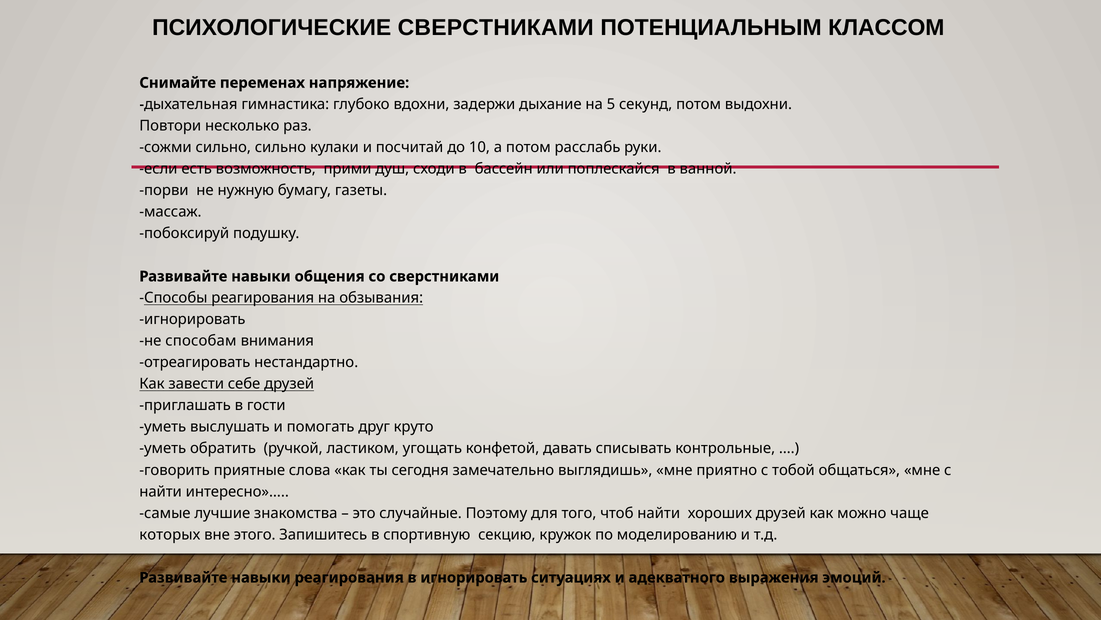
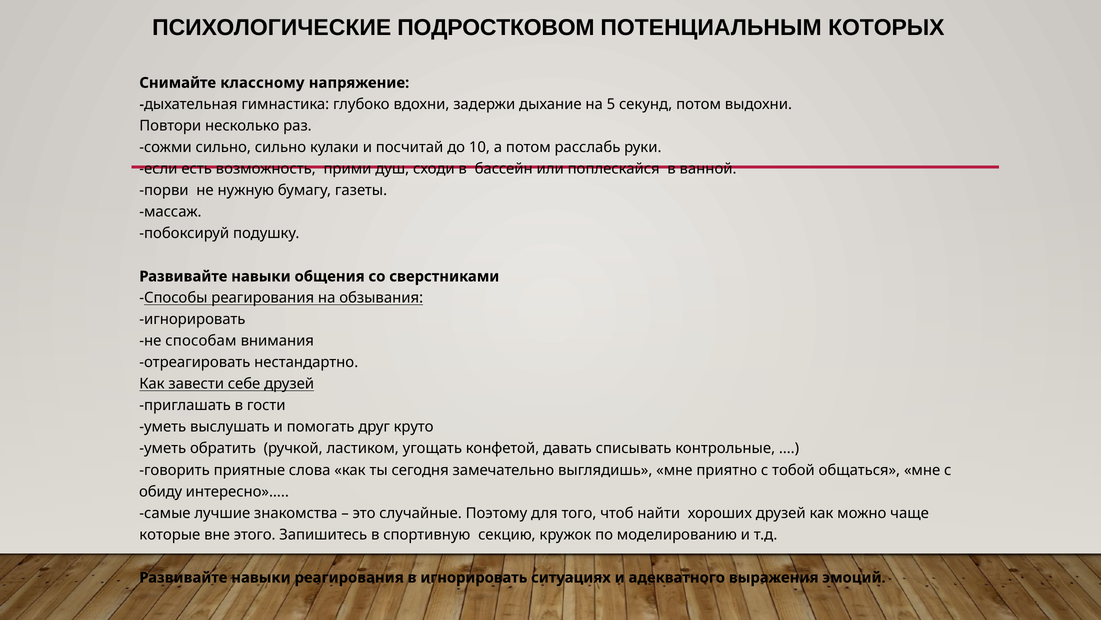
ПСИХОЛОГИЧЕСКИЕ СВЕРСТНИКАМИ: СВЕРСТНИКАМИ -> ПОДРОСТКОВОМ
КЛАССОМ: КЛАССОМ -> КОТОРЫХ
переменах: переменах -> классному
найти at (161, 491): найти -> обиду
которых: которых -> которые
